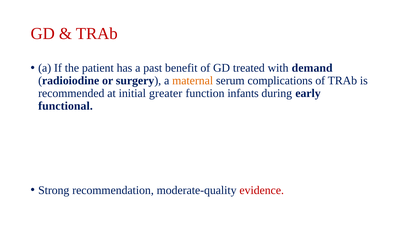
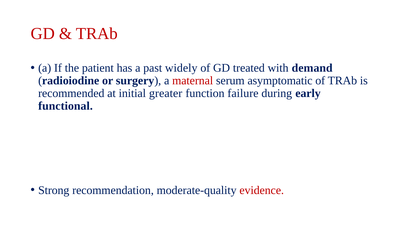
benefit: benefit -> widely
maternal colour: orange -> red
complications: complications -> asymptomatic
infants: infants -> failure
